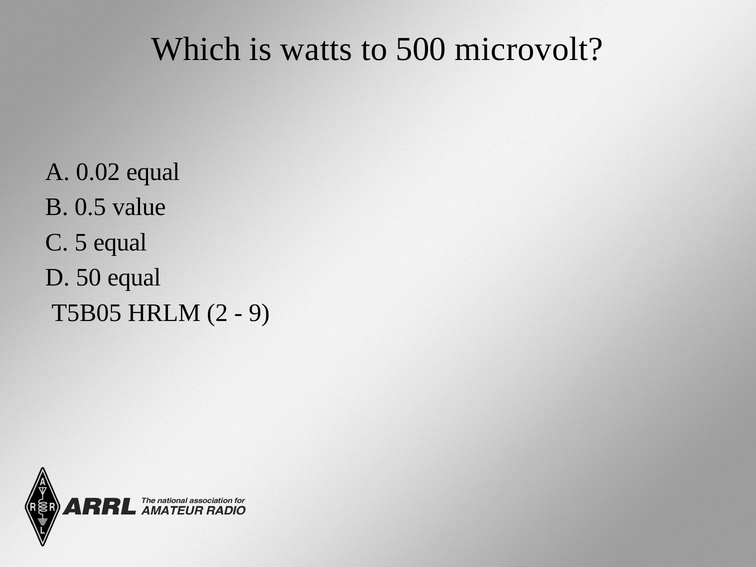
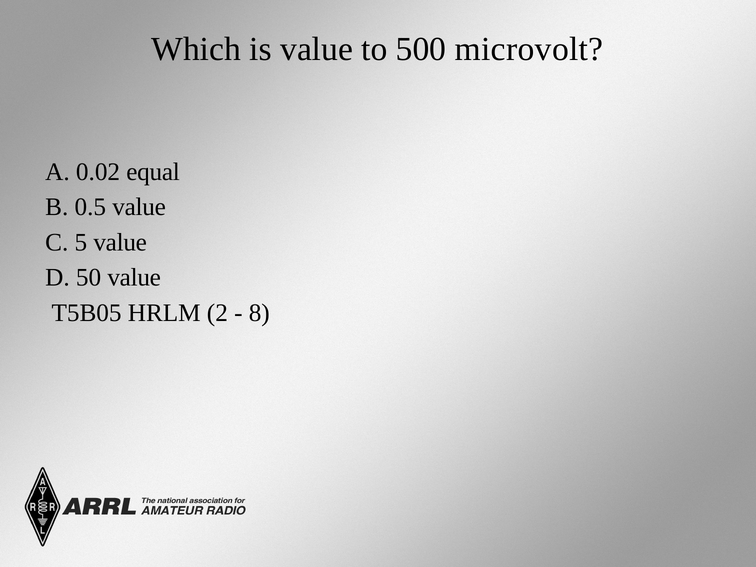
is watts: watts -> value
5 equal: equal -> value
50 equal: equal -> value
9: 9 -> 8
